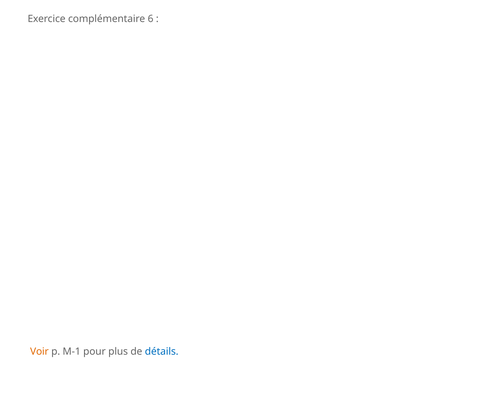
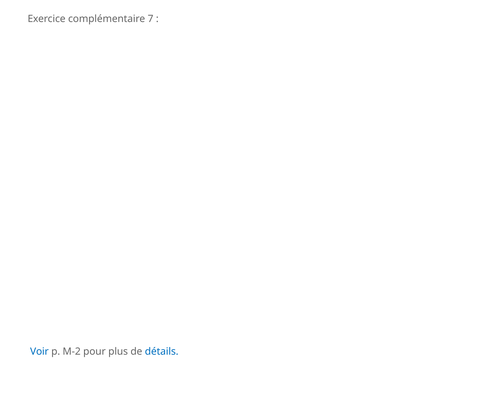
6: 6 -> 7
Voir colour: orange -> blue
M-1: M-1 -> M-2
